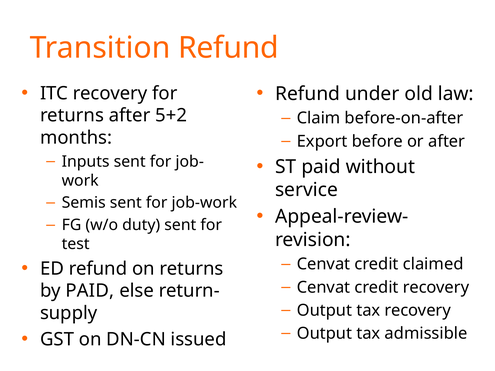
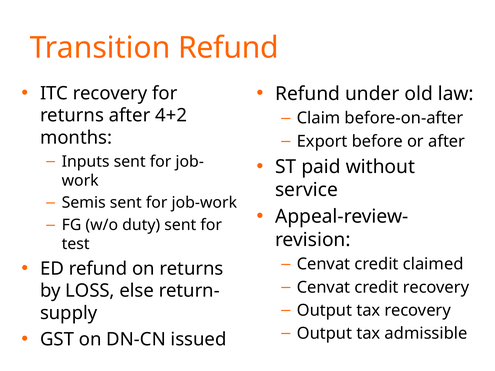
5+2: 5+2 -> 4+2
by PAID: PAID -> LOSS
